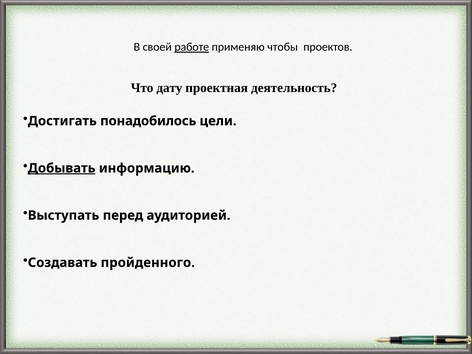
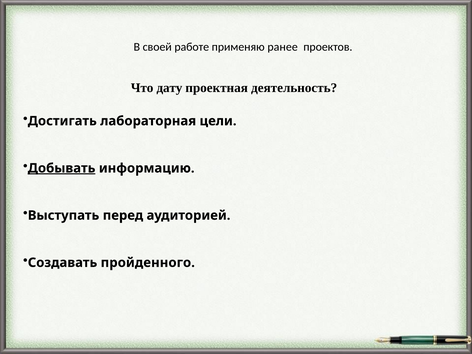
работе underline: present -> none
чтобы: чтобы -> ранее
понадобилось: понадобилось -> лабораторная
